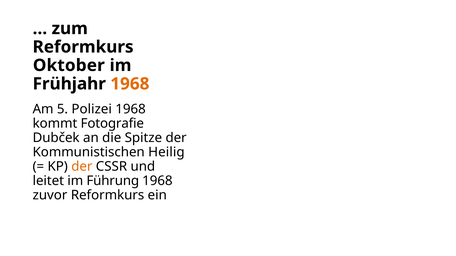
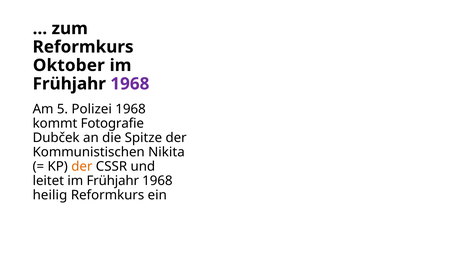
1968 at (130, 84) colour: orange -> purple
Heilig: Heilig -> Nikita
leitet im Führung: Führung -> Frühjahr
zuvor: zuvor -> heilig
